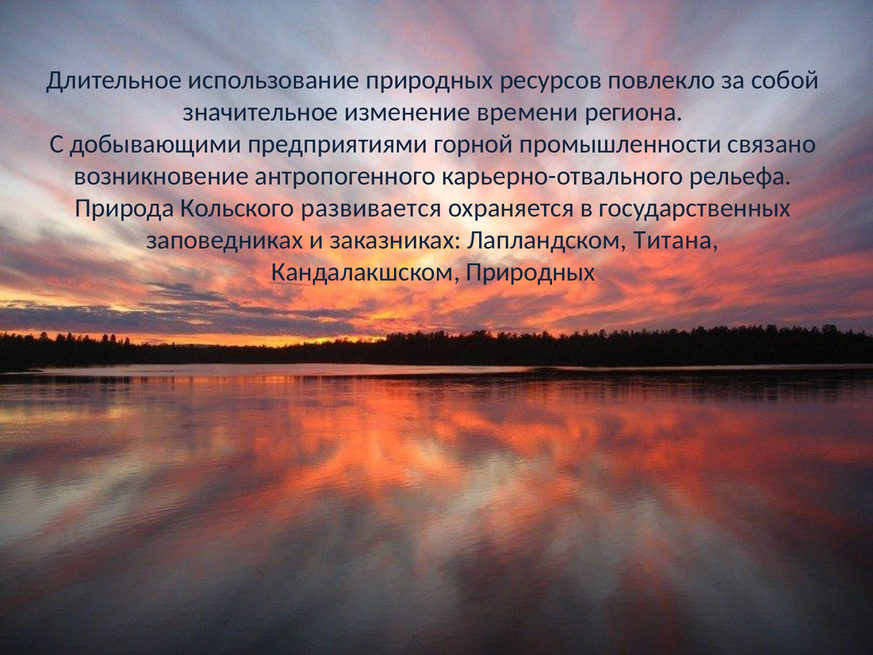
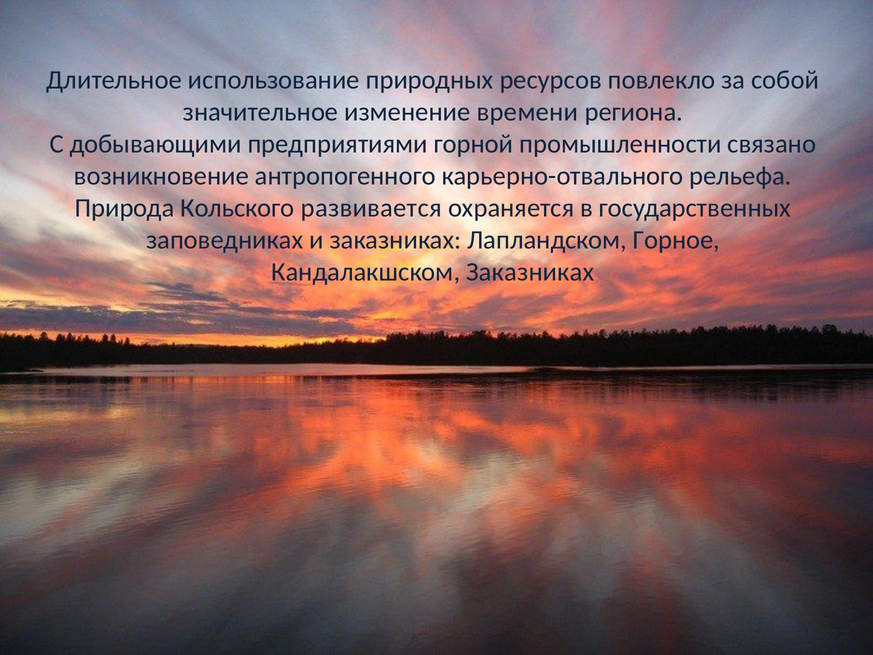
Титана: Титана -> Горное
Кандалакшском Природных: Природных -> Заказниках
